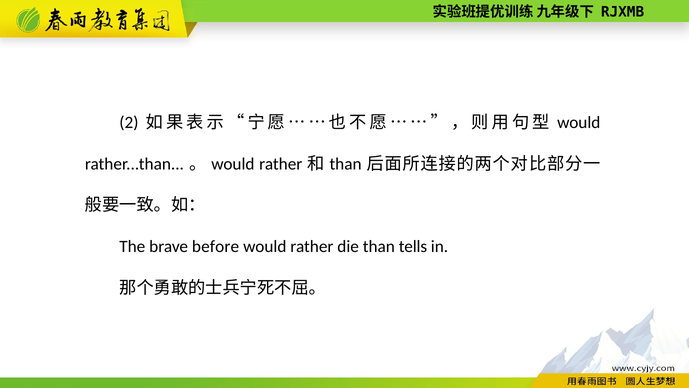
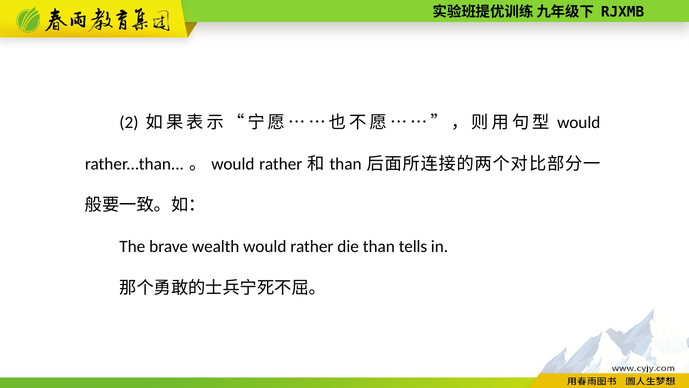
before: before -> wealth
